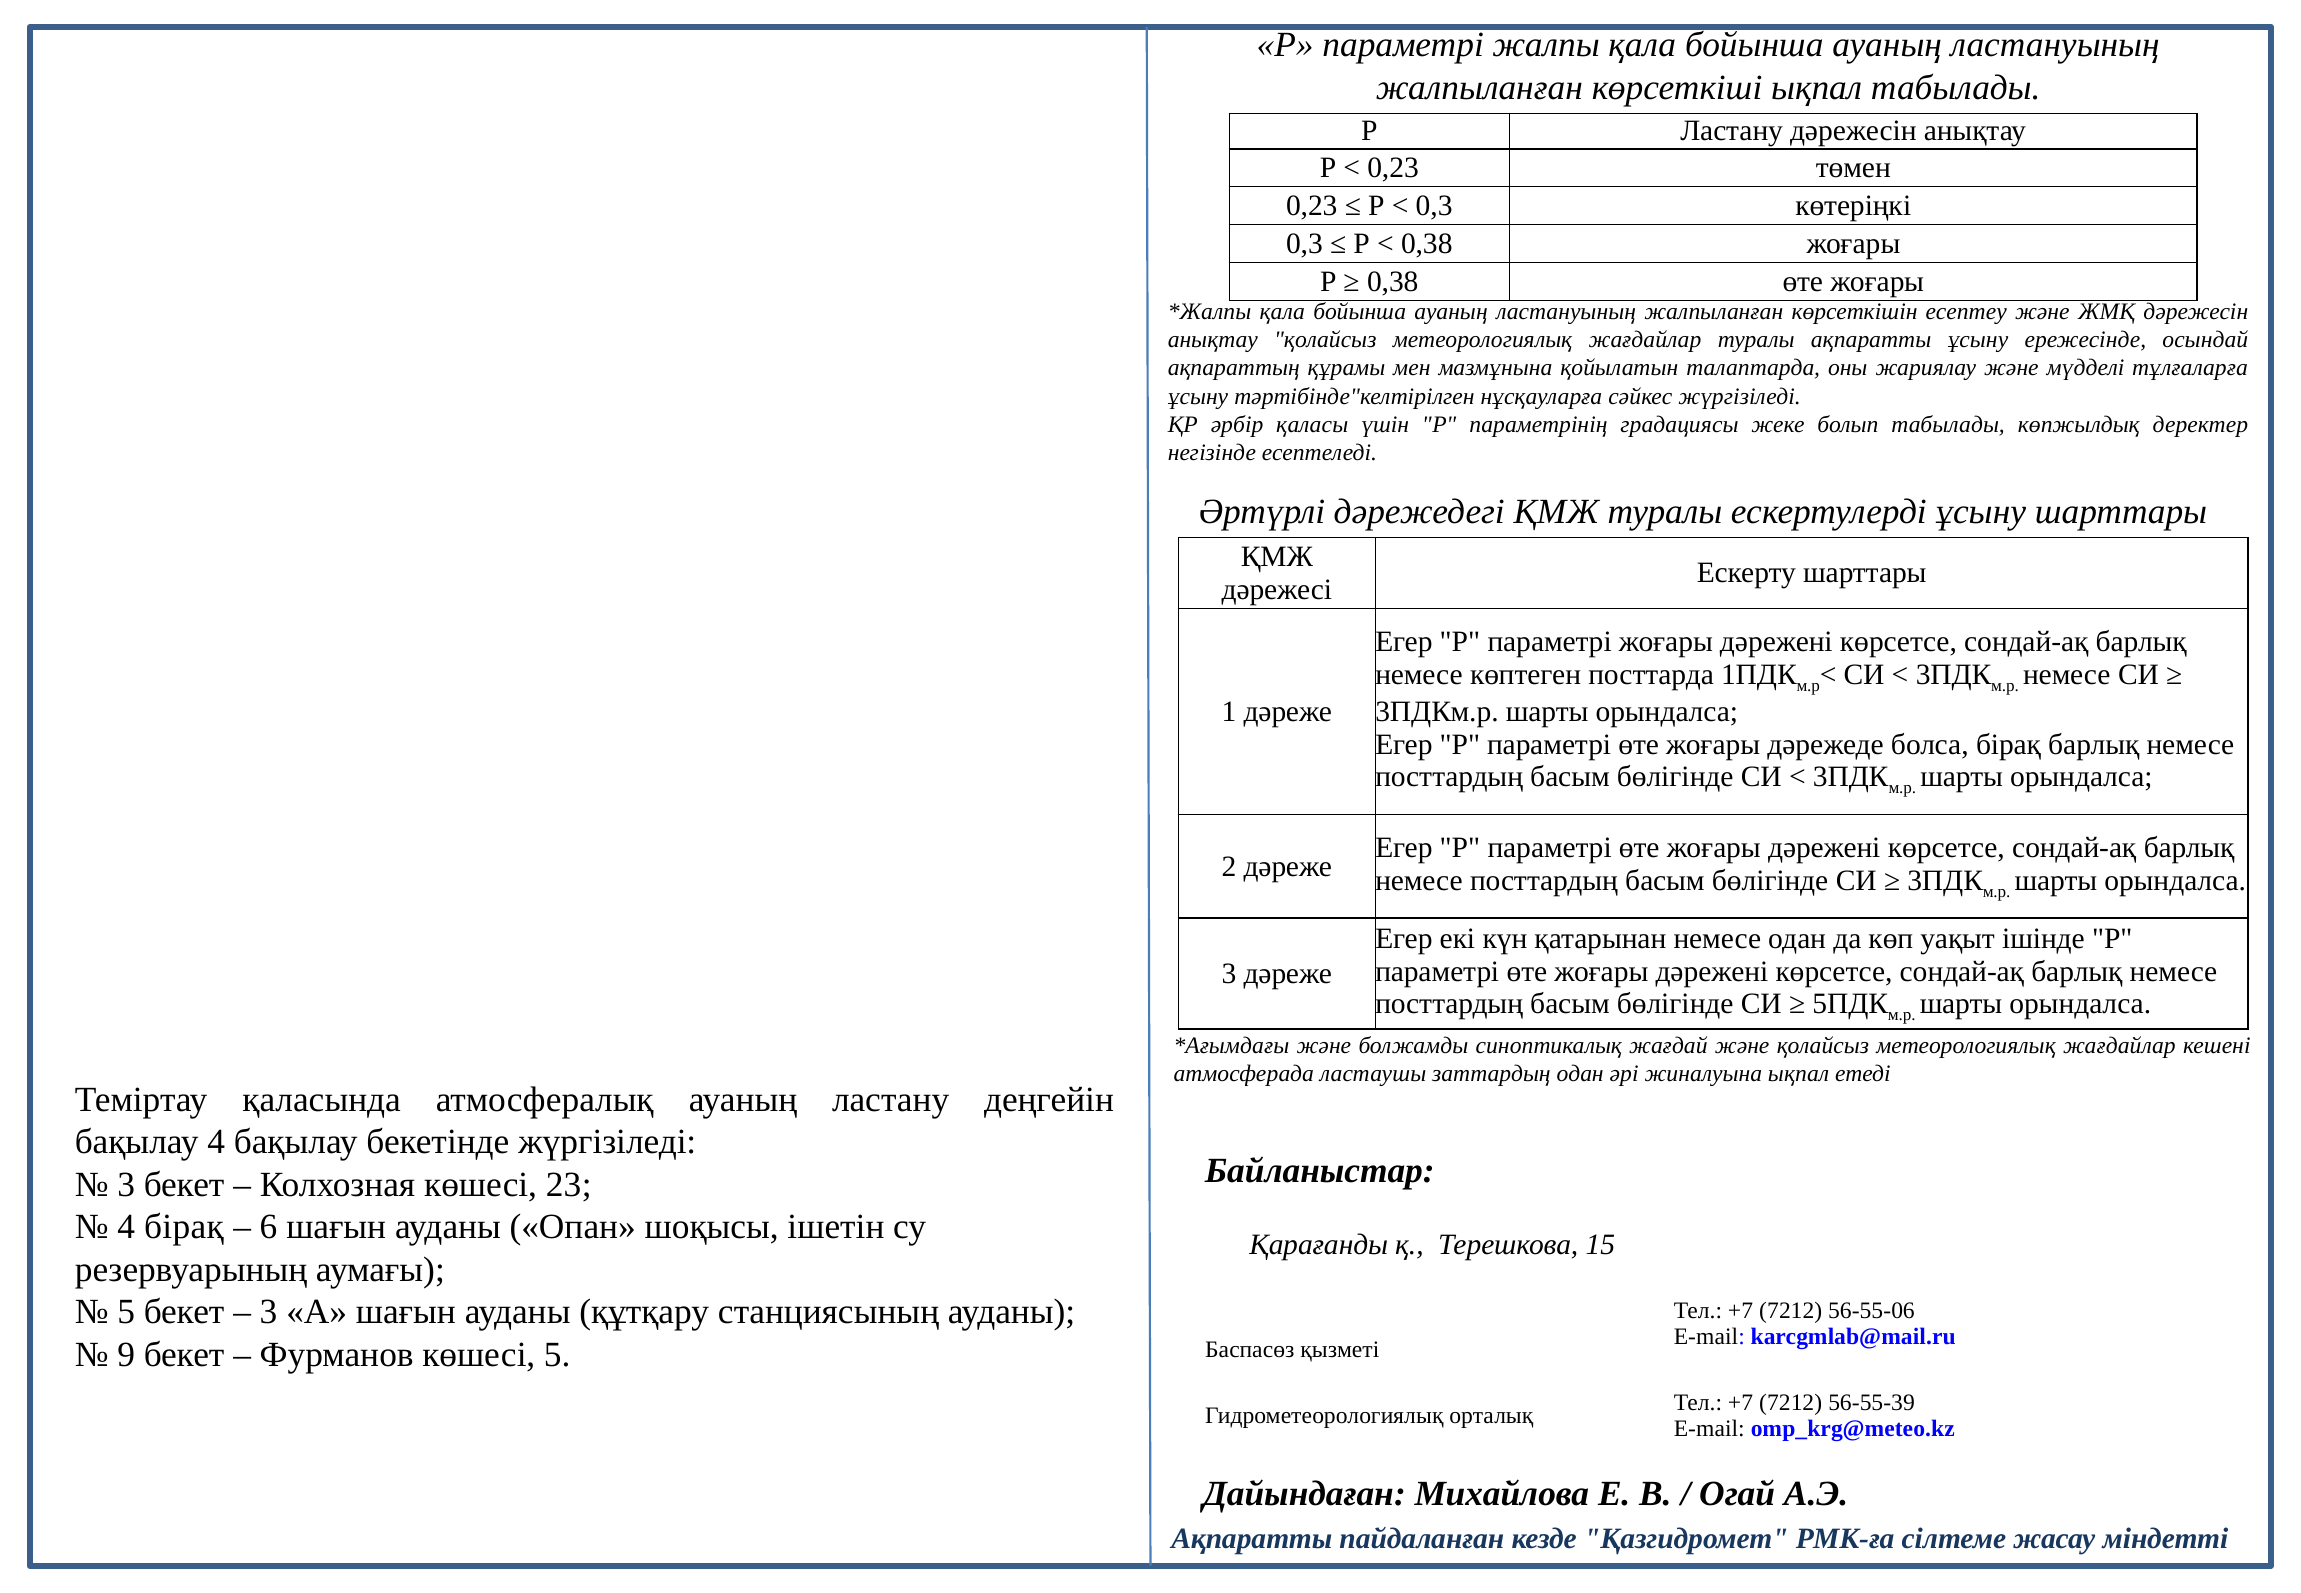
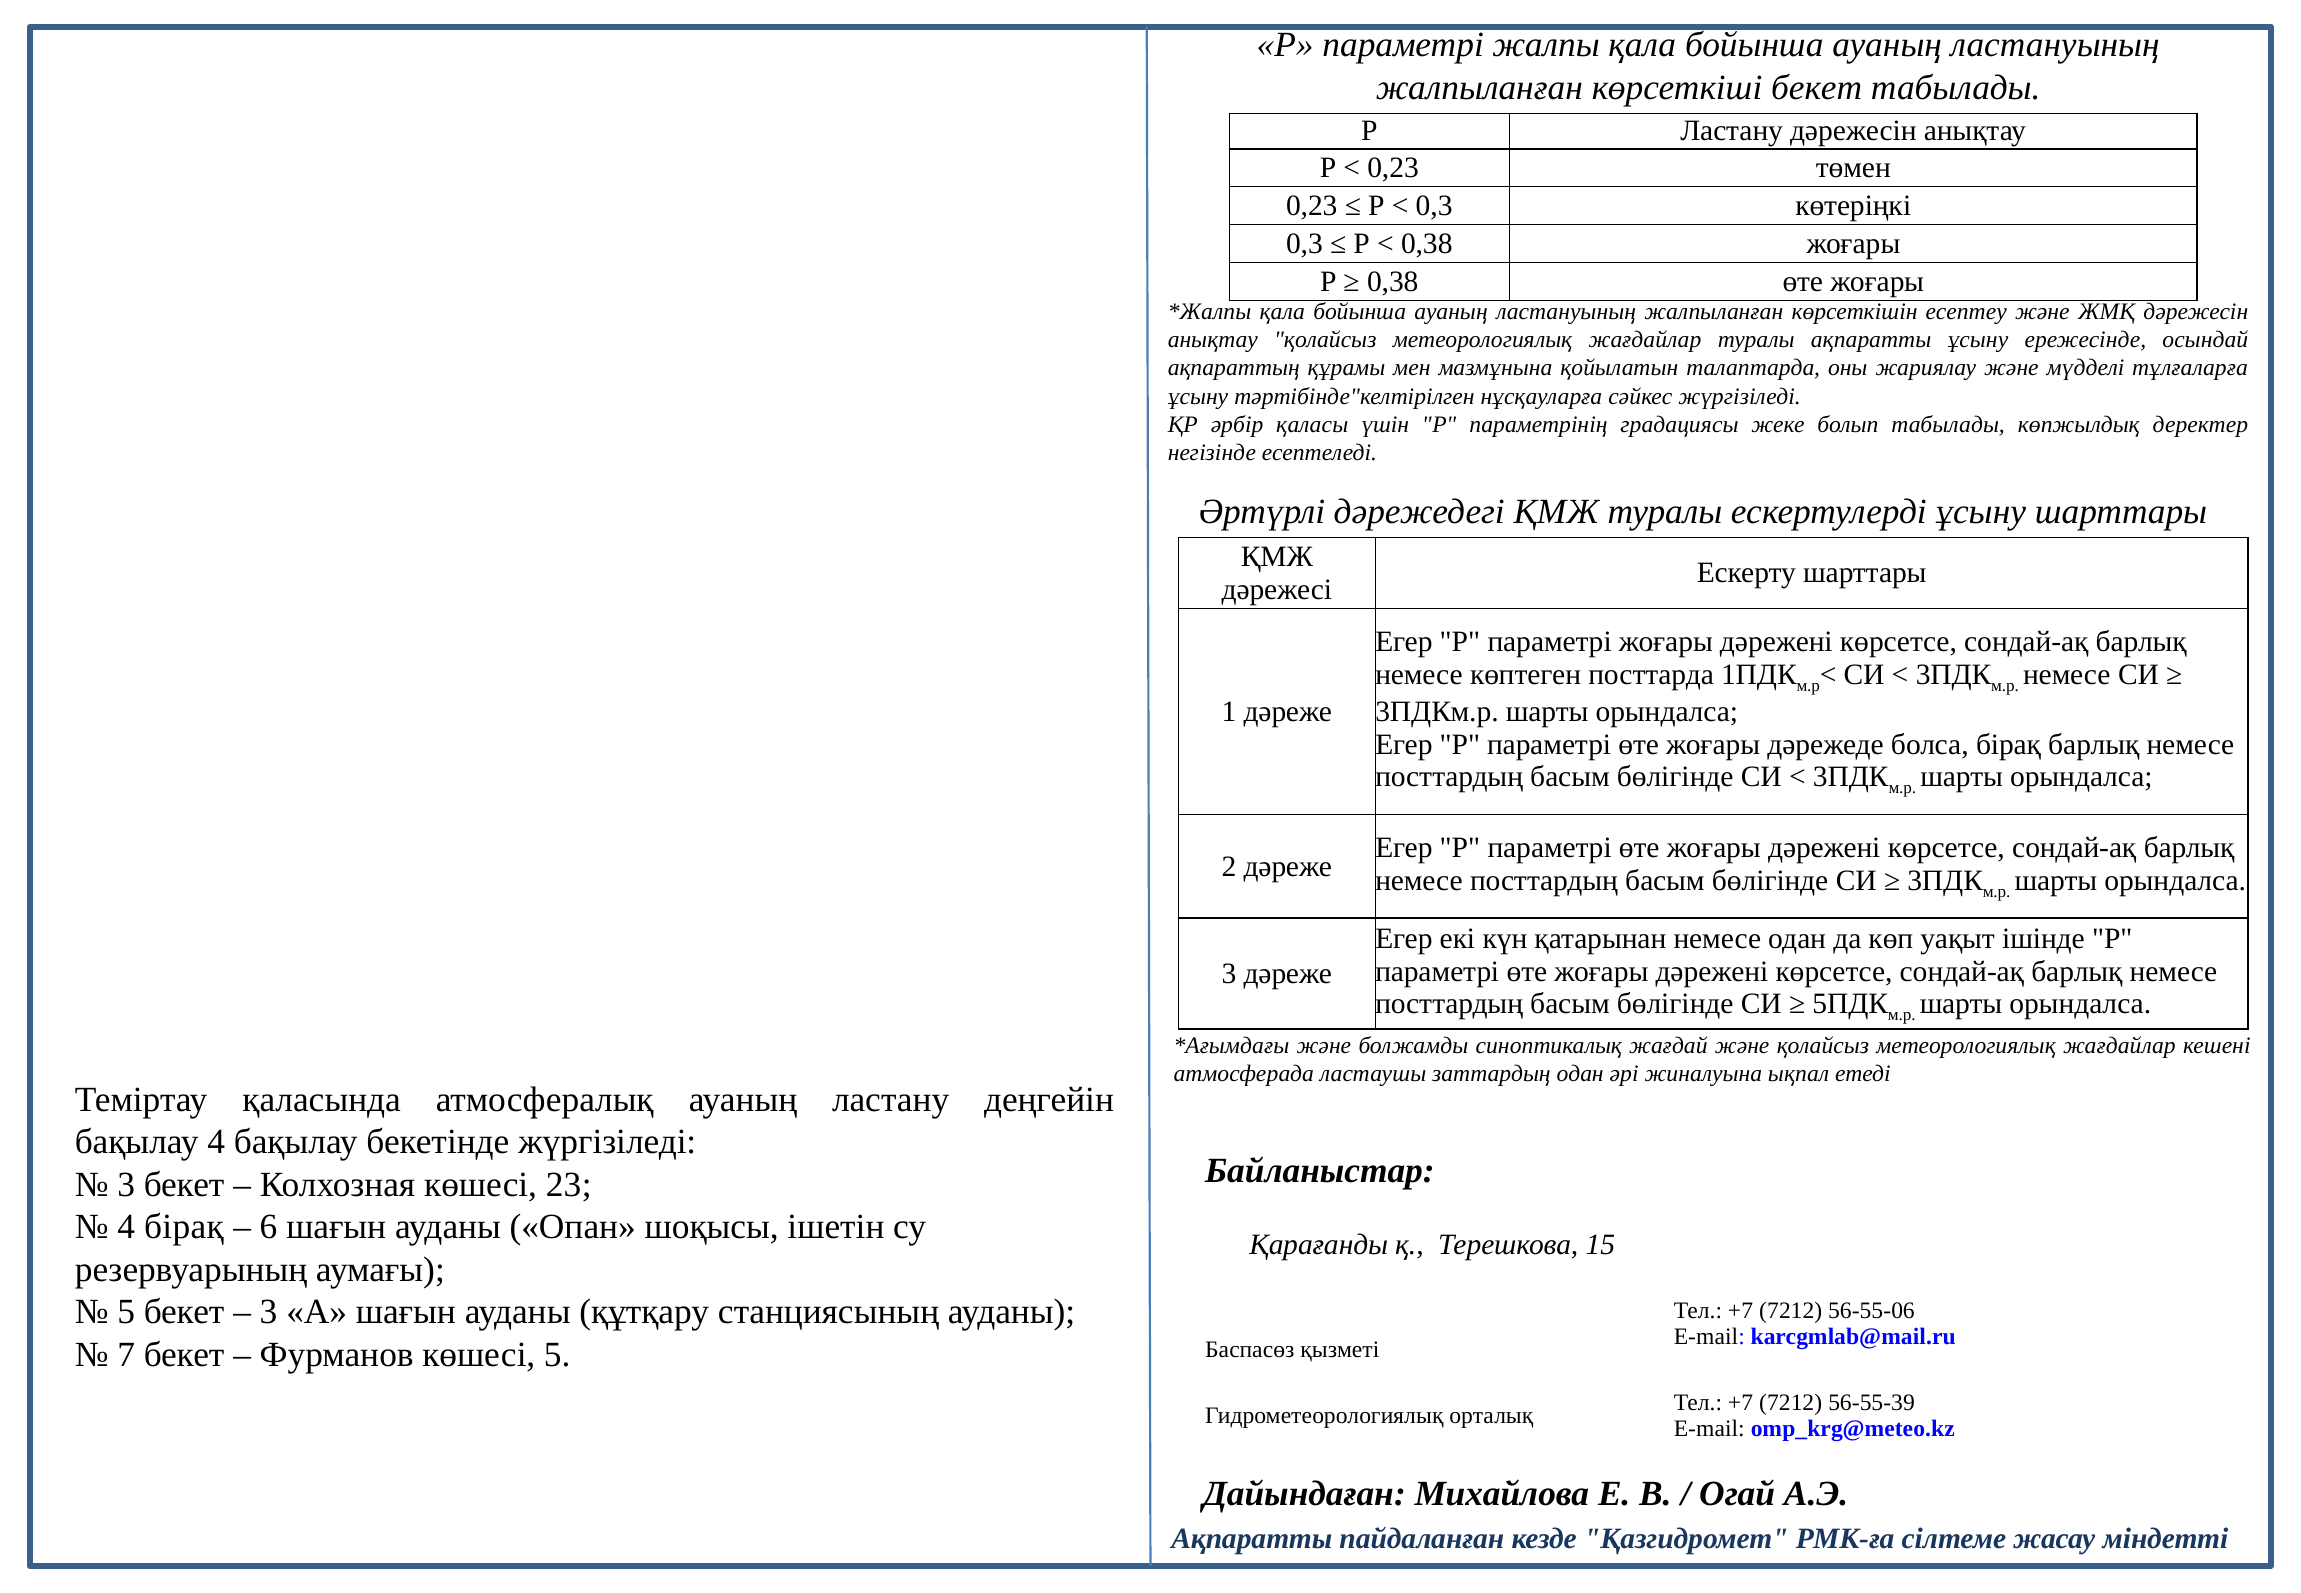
көрсеткіші ықпал: ықпал -> бекет
9: 9 -> 7
